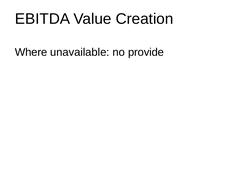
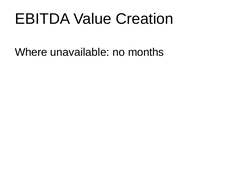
provide: provide -> months
